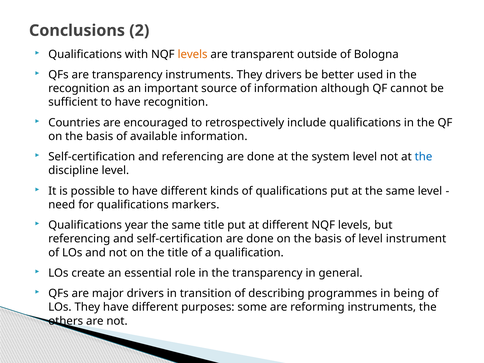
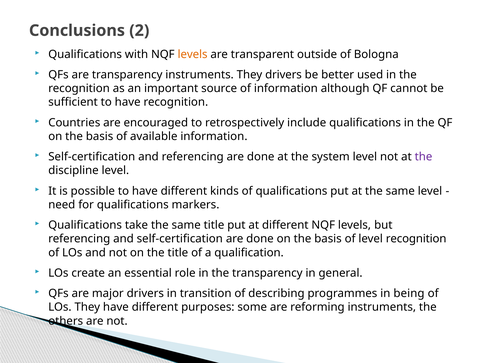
the at (424, 157) colour: blue -> purple
year: year -> take
level instrument: instrument -> recognition
